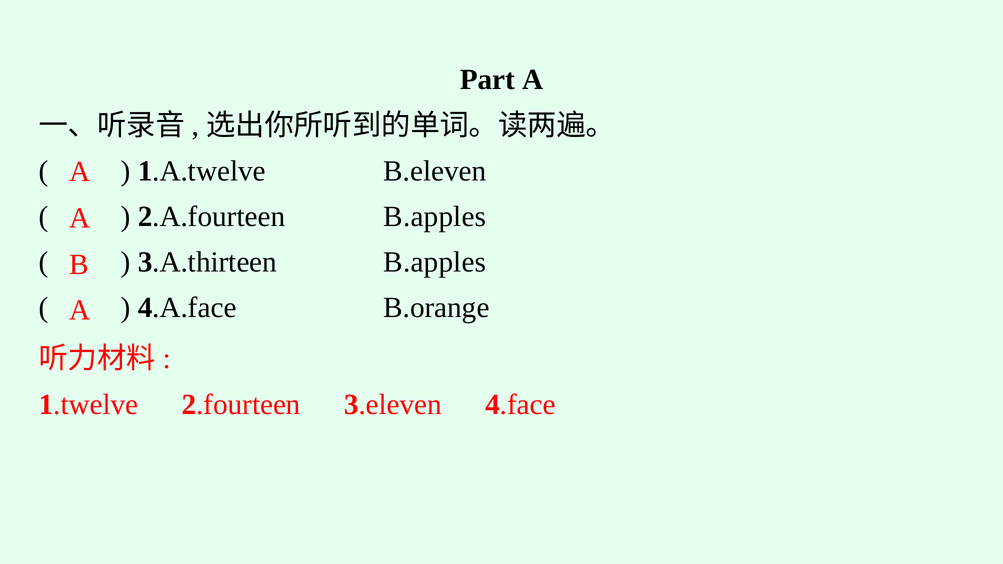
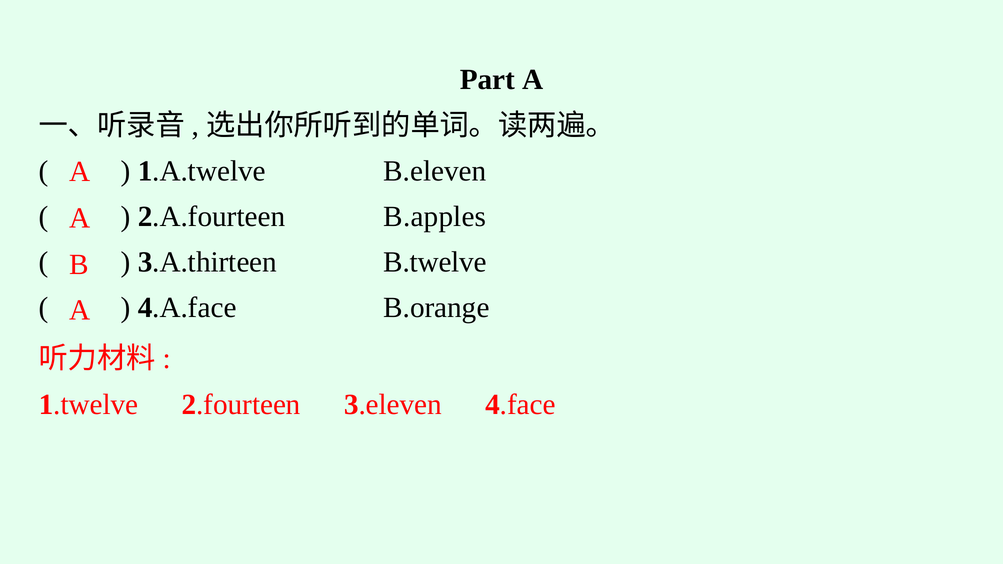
3.A.thirteen B.apples: B.apples -> B.twelve
